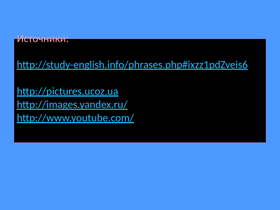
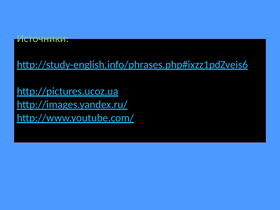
Источники colour: pink -> light green
